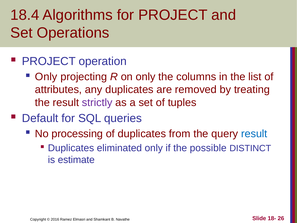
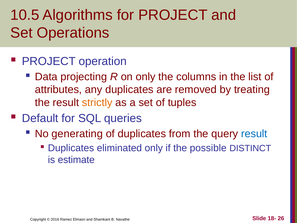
18.4: 18.4 -> 10.5
Only at (46, 77): Only -> Data
strictly colour: purple -> orange
processing: processing -> generating
